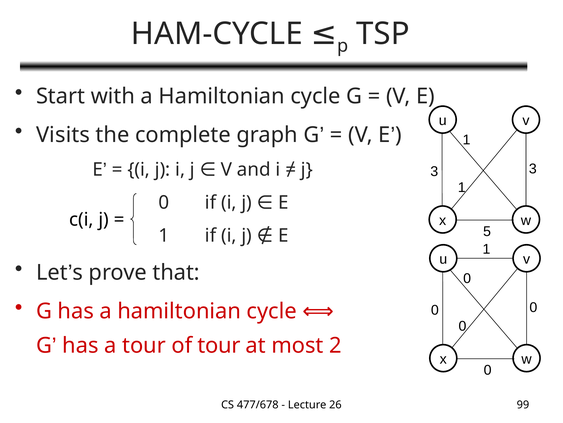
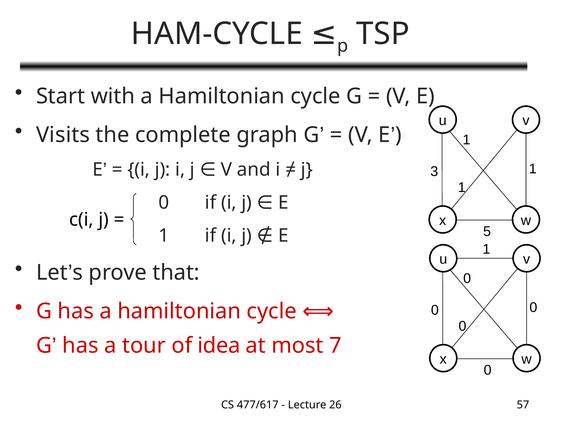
3 3: 3 -> 1
of tour: tour -> idea
2: 2 -> 7
477/678: 477/678 -> 477/617
99: 99 -> 57
